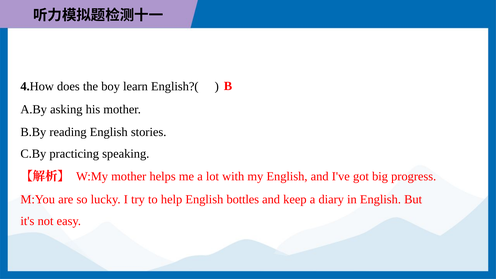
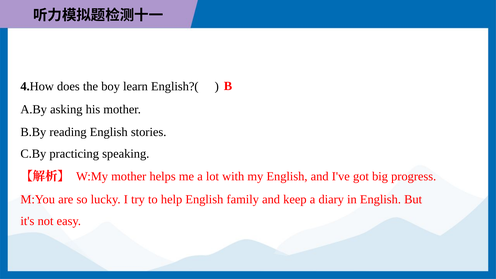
bottles: bottles -> family
